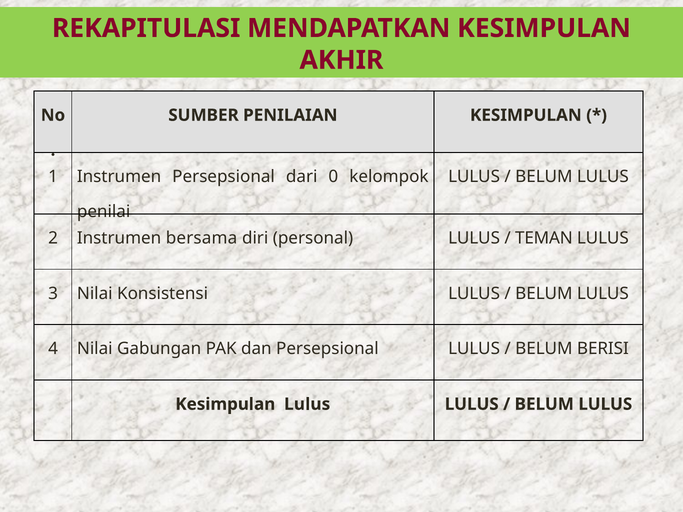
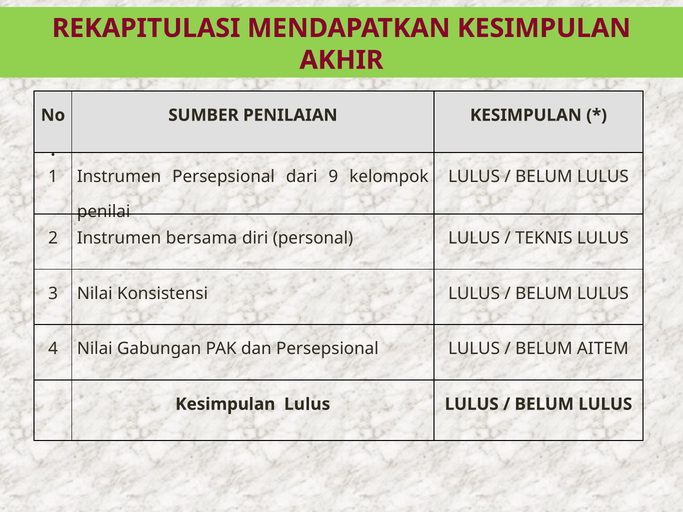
dari 0: 0 -> 9
TEMAN: TEMAN -> TEKNIS
BERISI: BERISI -> AITEM
